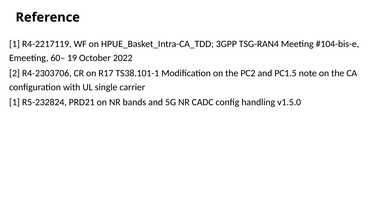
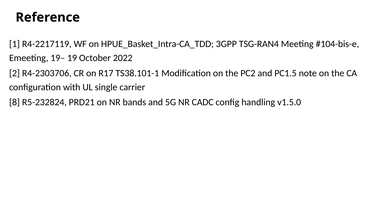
60–: 60– -> 19–
1 at (15, 102): 1 -> 8
